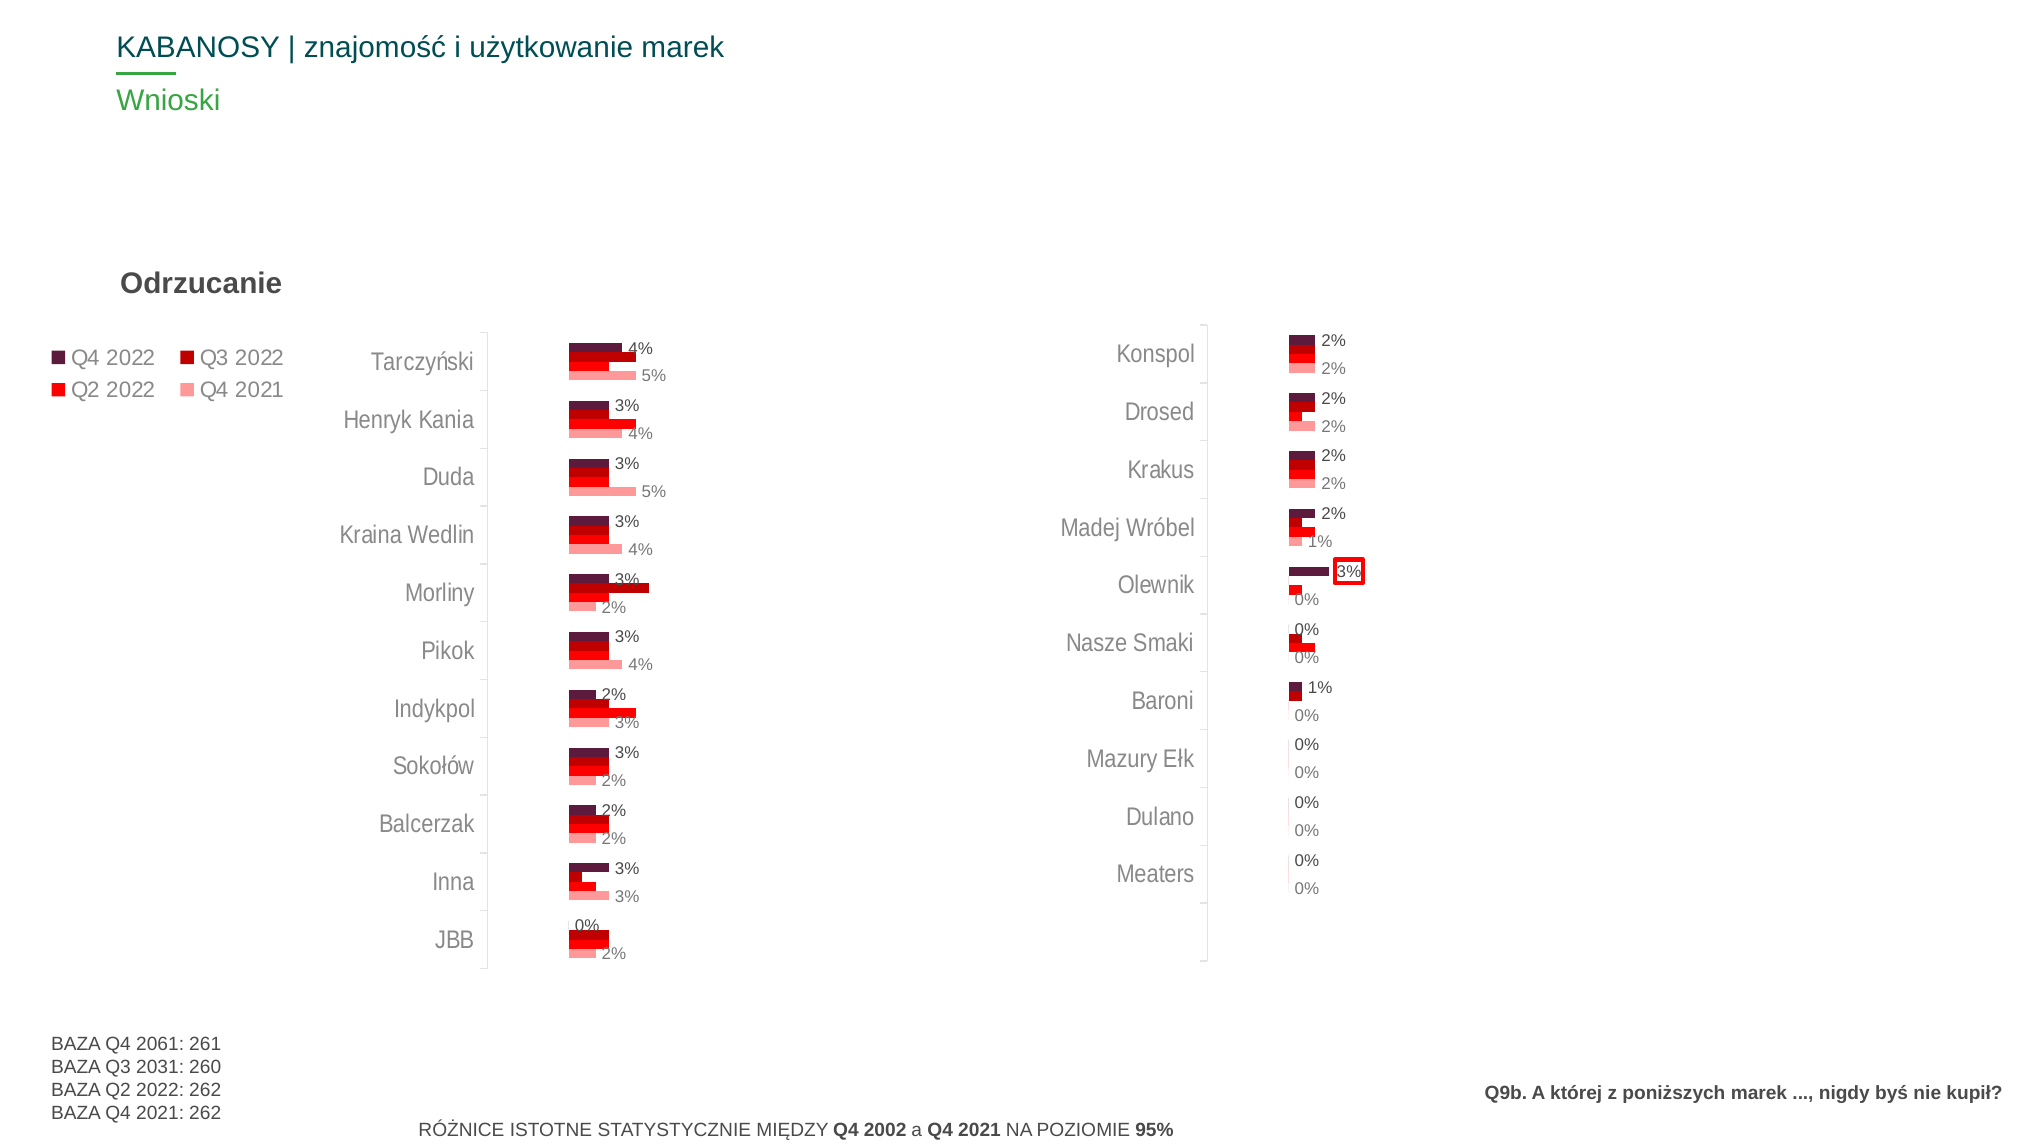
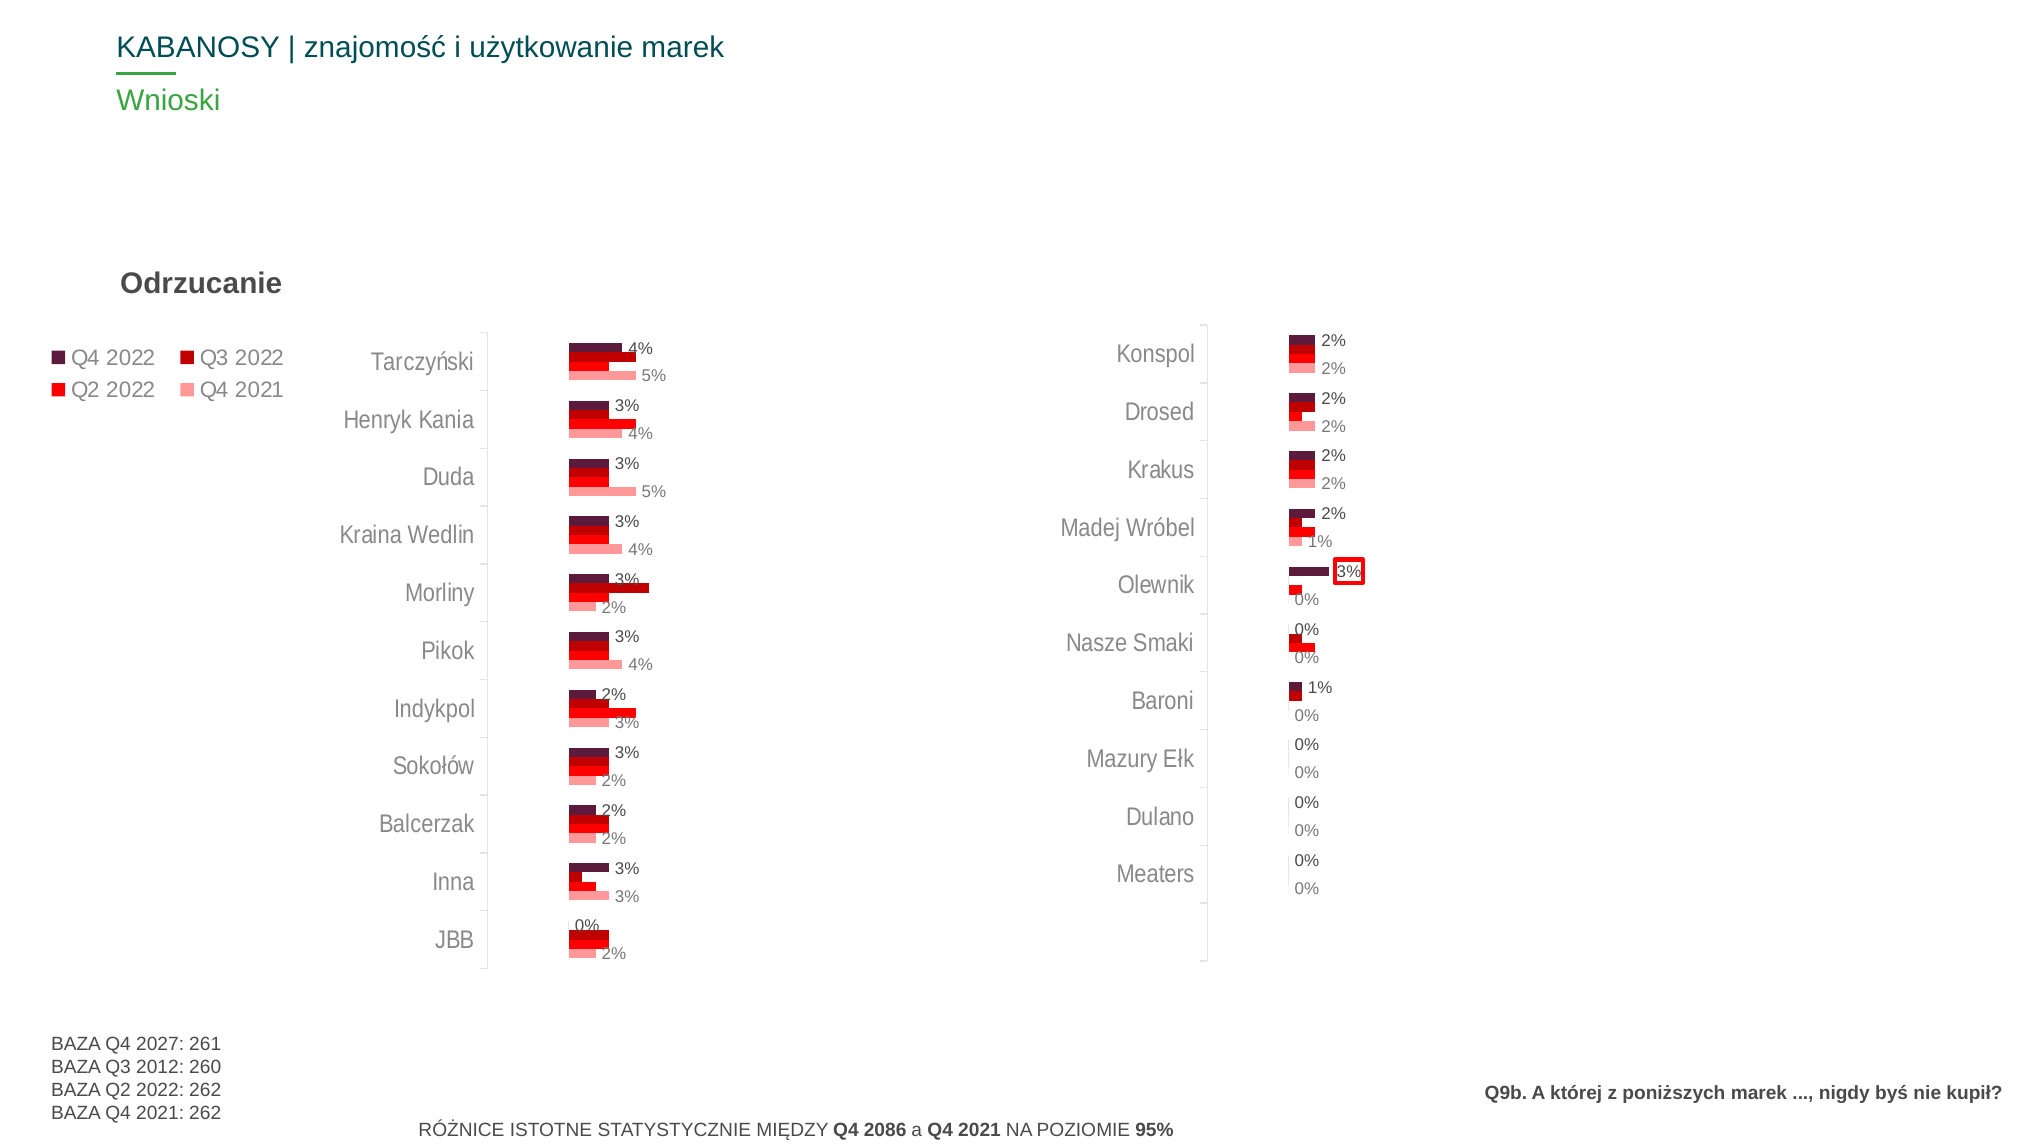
2061: 2061 -> 2027
2031: 2031 -> 2012
2002: 2002 -> 2086
